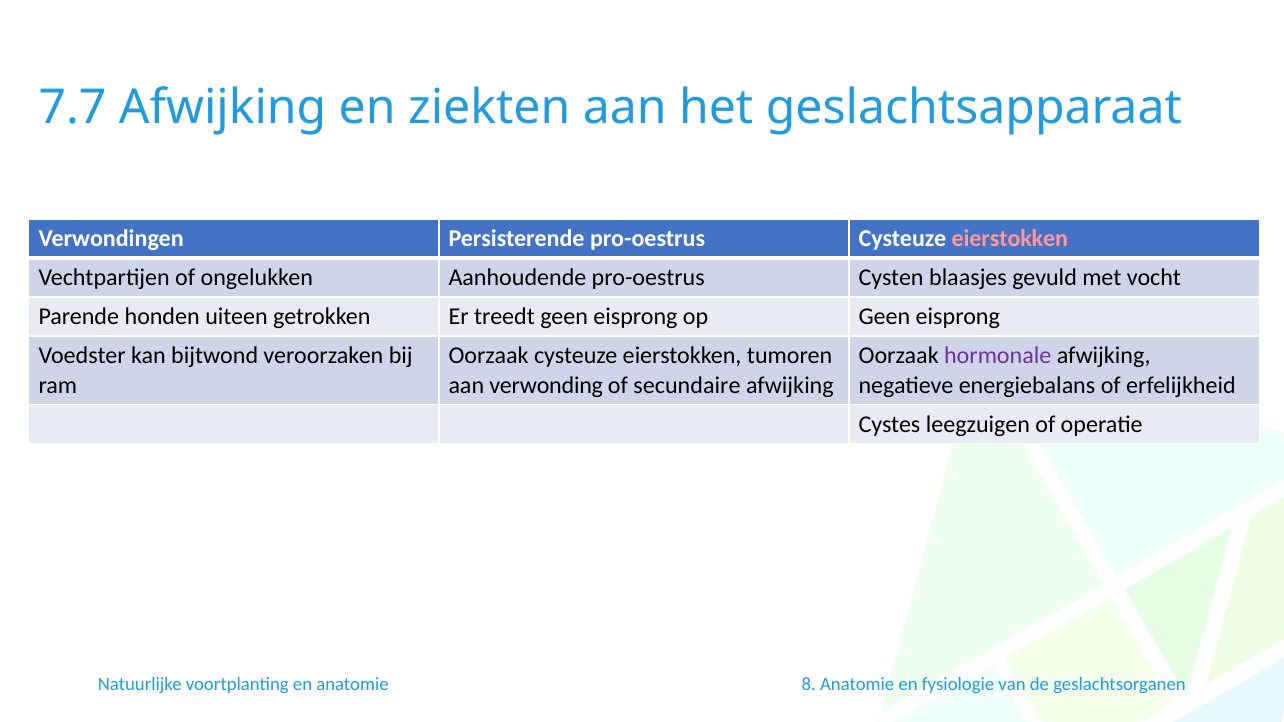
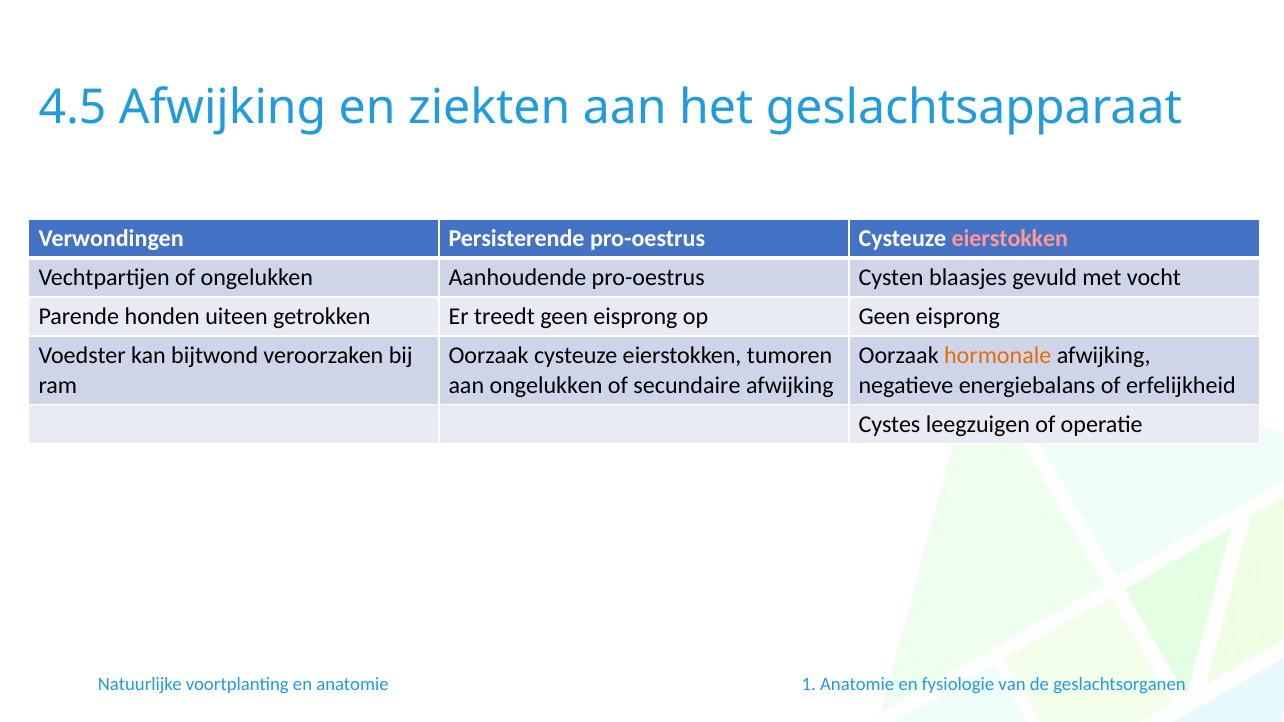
7.7: 7.7 -> 4.5
hormonale colour: purple -> orange
aan verwonding: verwonding -> ongelukken
8: 8 -> 1
